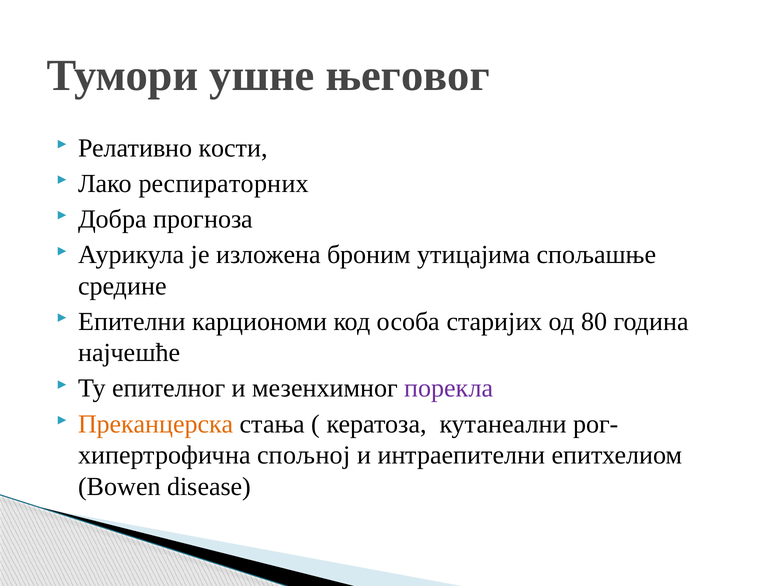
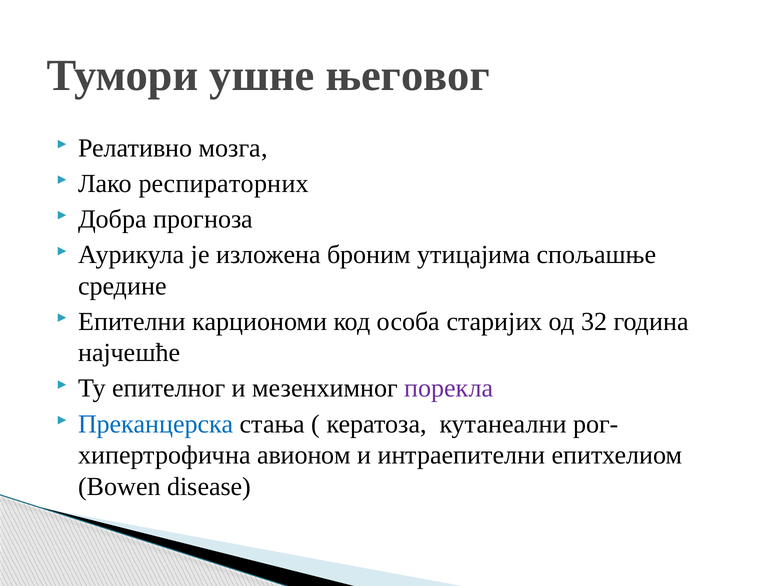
кости: кости -> мозга
80: 80 -> 32
Преканцерска colour: orange -> blue
спољној: спољној -> авионом
